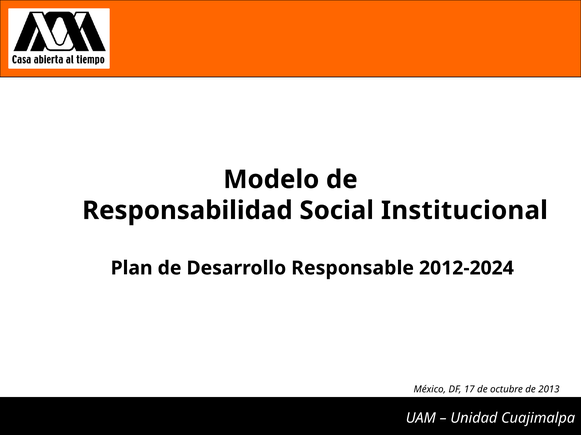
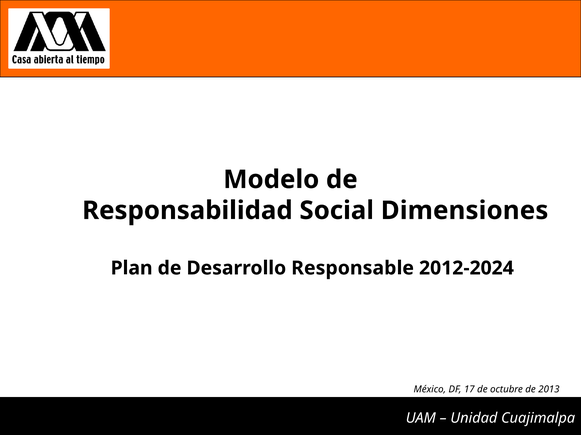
Institucional: Institucional -> Dimensiones
